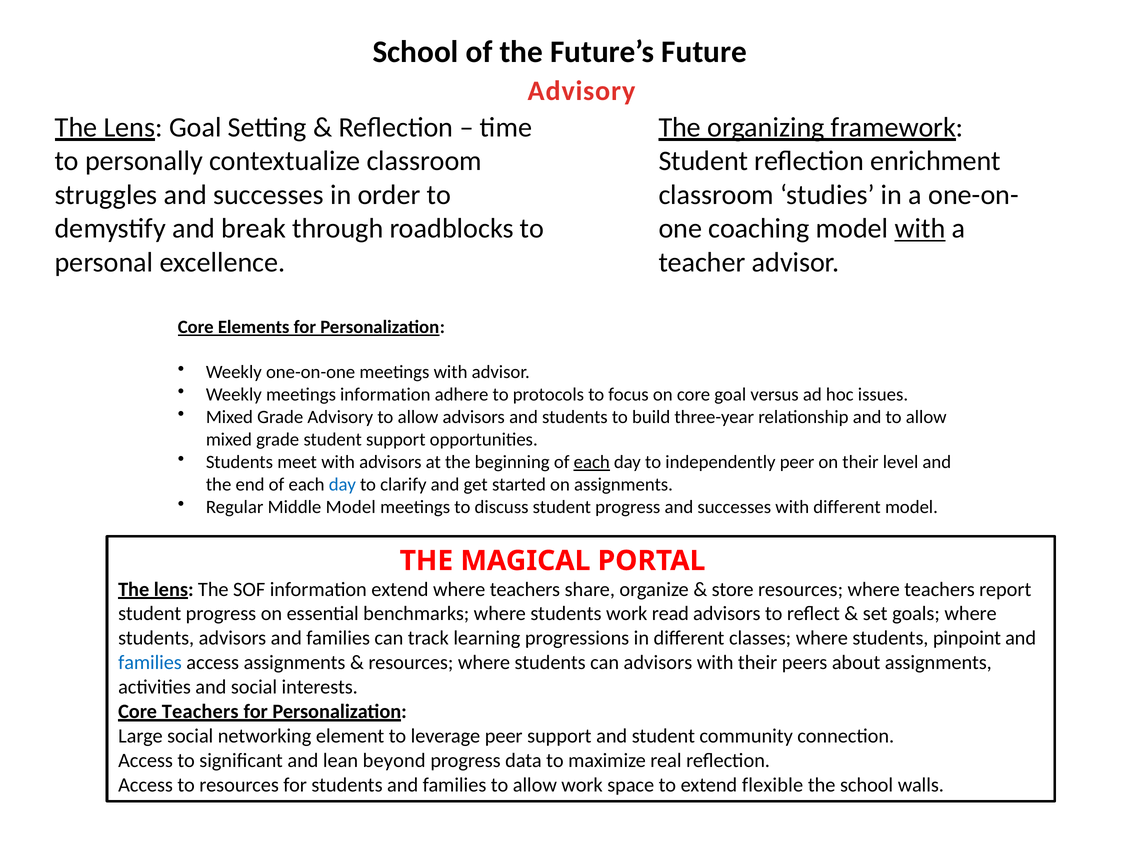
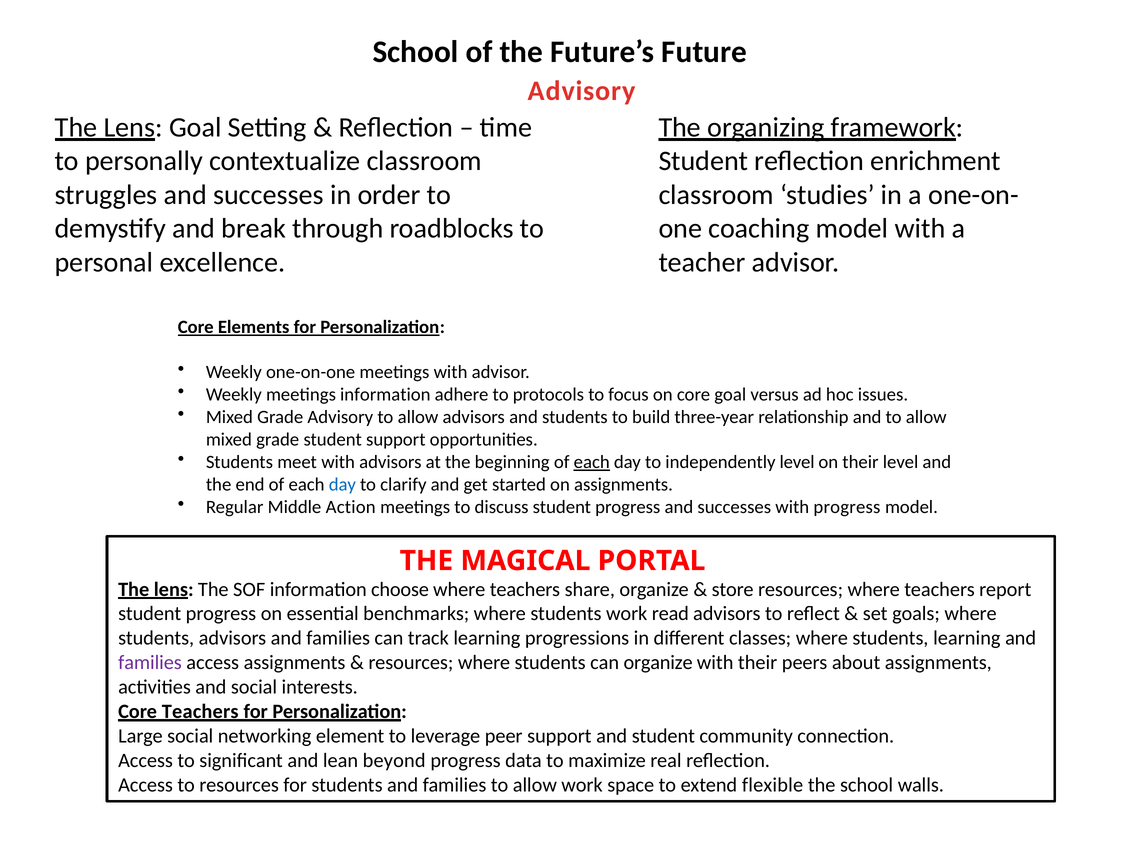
with at (920, 228) underline: present -> none
independently peer: peer -> level
Middle Model: Model -> Action
with different: different -> progress
information extend: extend -> choose
students pinpoint: pinpoint -> learning
families at (150, 662) colour: blue -> purple
can advisors: advisors -> organize
